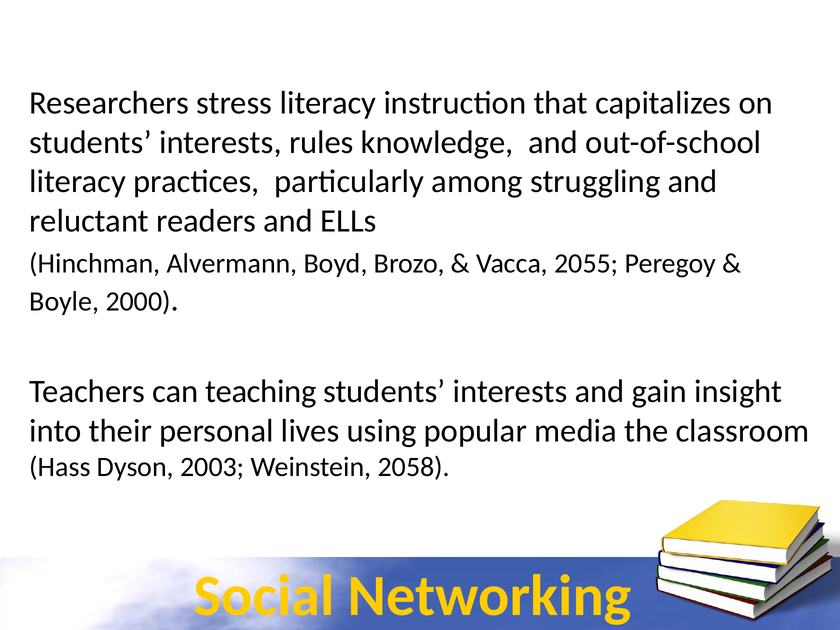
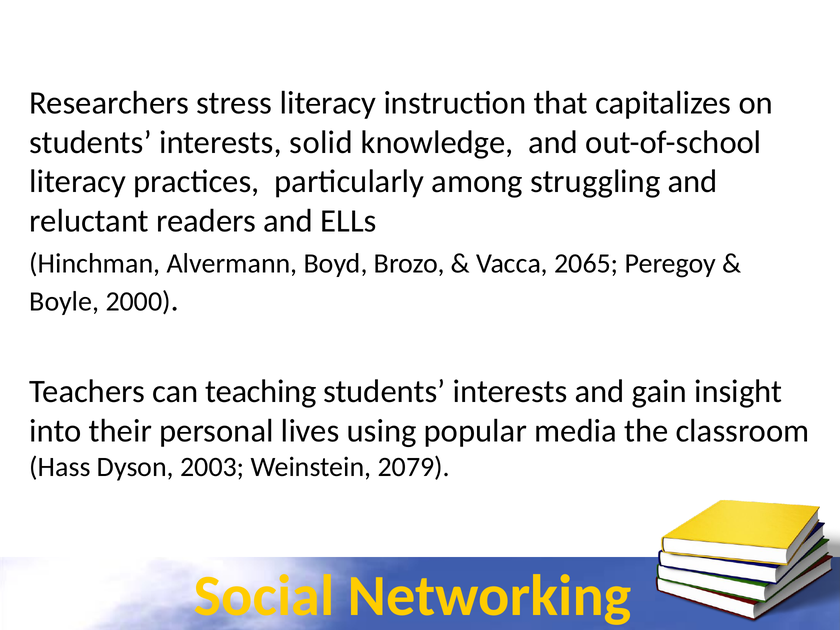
rules: rules -> solid
2055: 2055 -> 2065
2058: 2058 -> 2079
